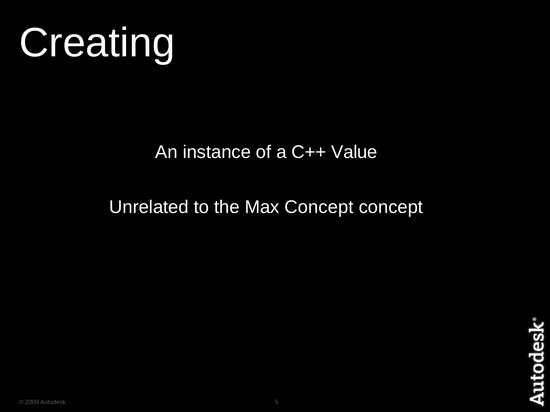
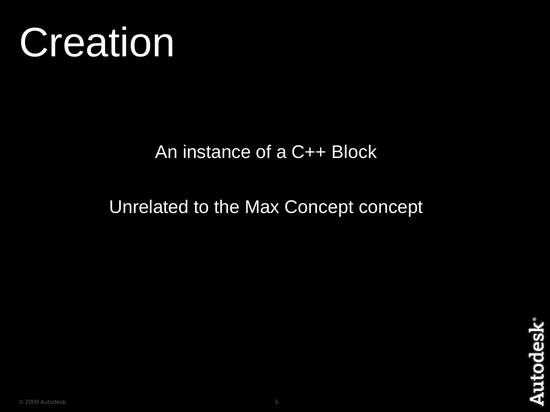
Creating: Creating -> Creation
Value: Value -> Block
